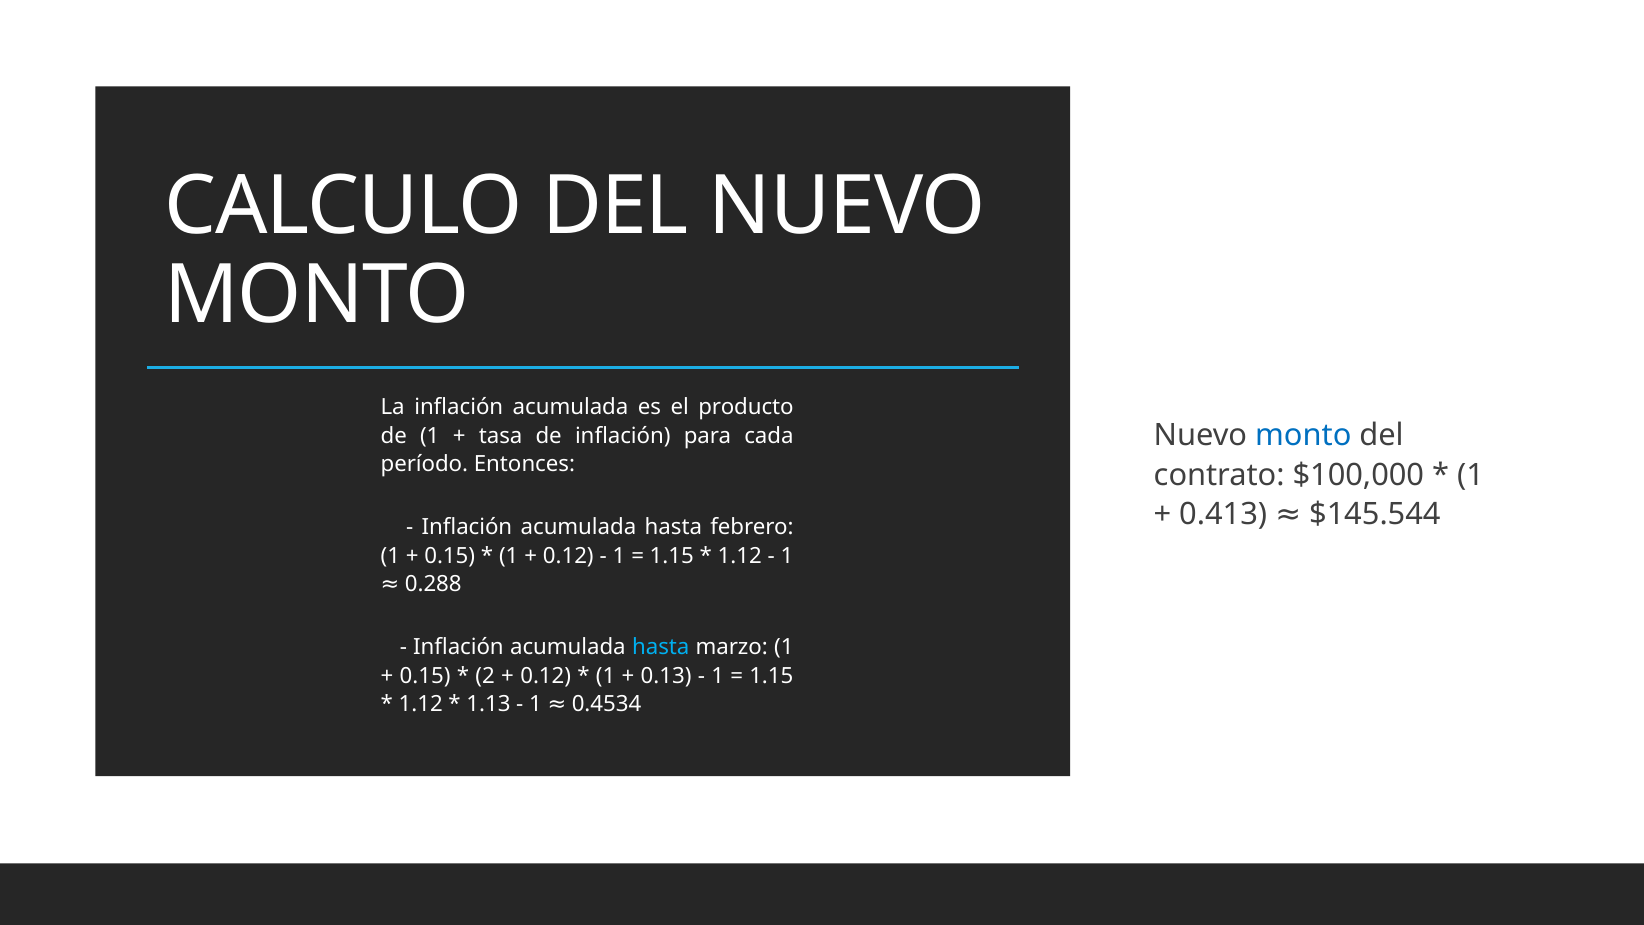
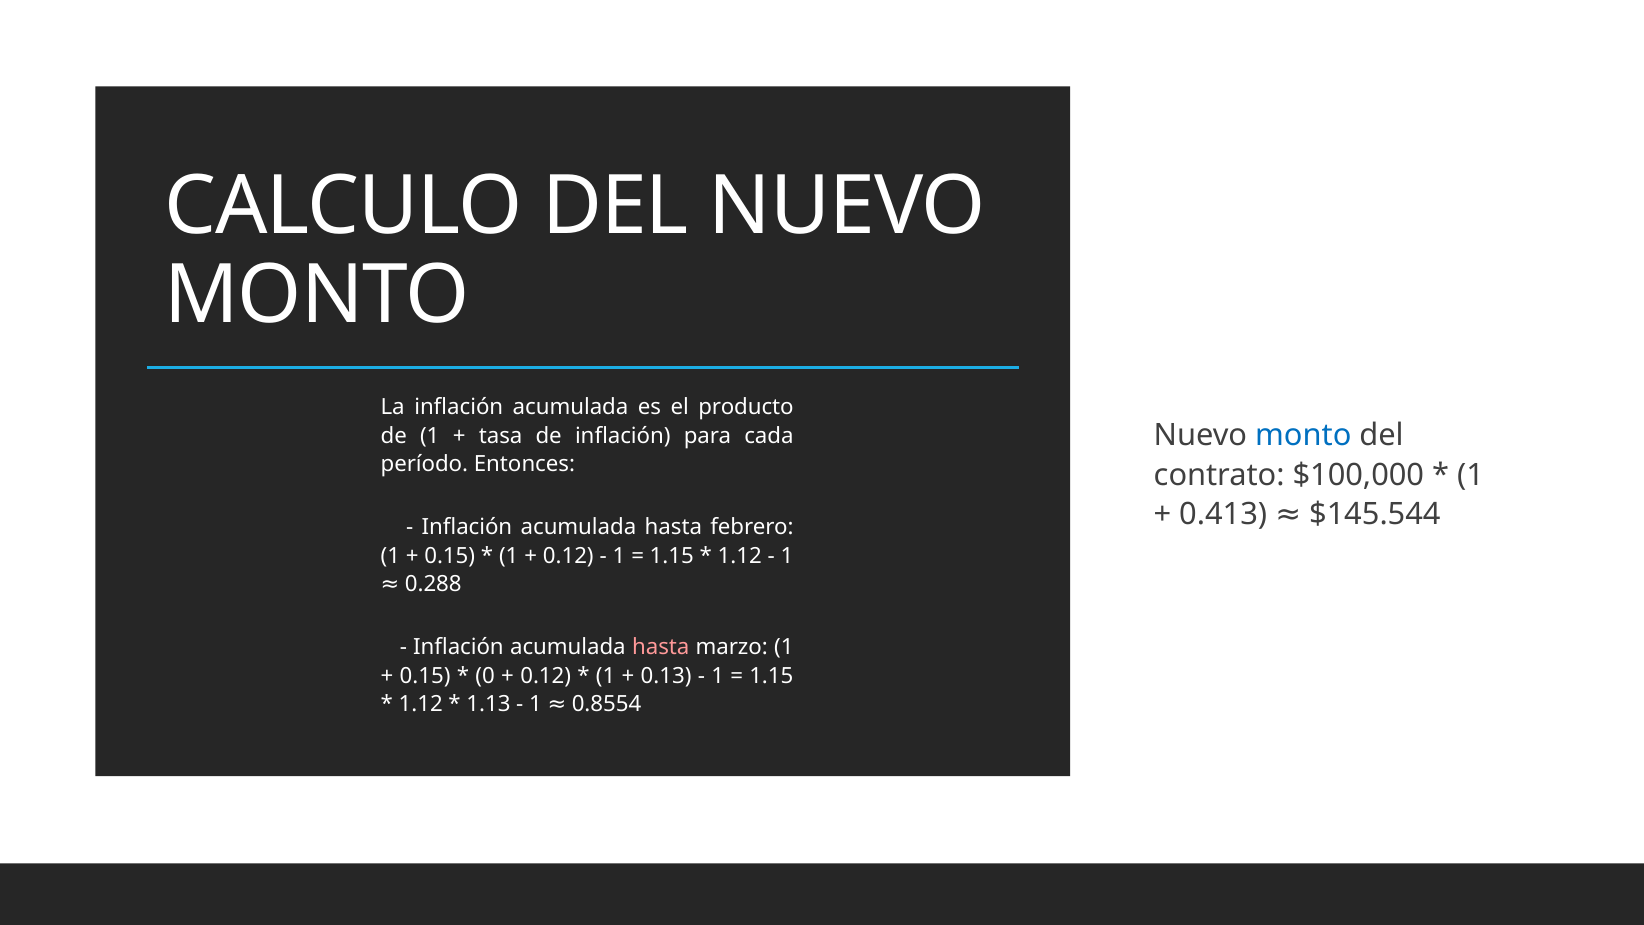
hasta at (661, 647) colour: light blue -> pink
2: 2 -> 0
0.4534: 0.4534 -> 0.8554
